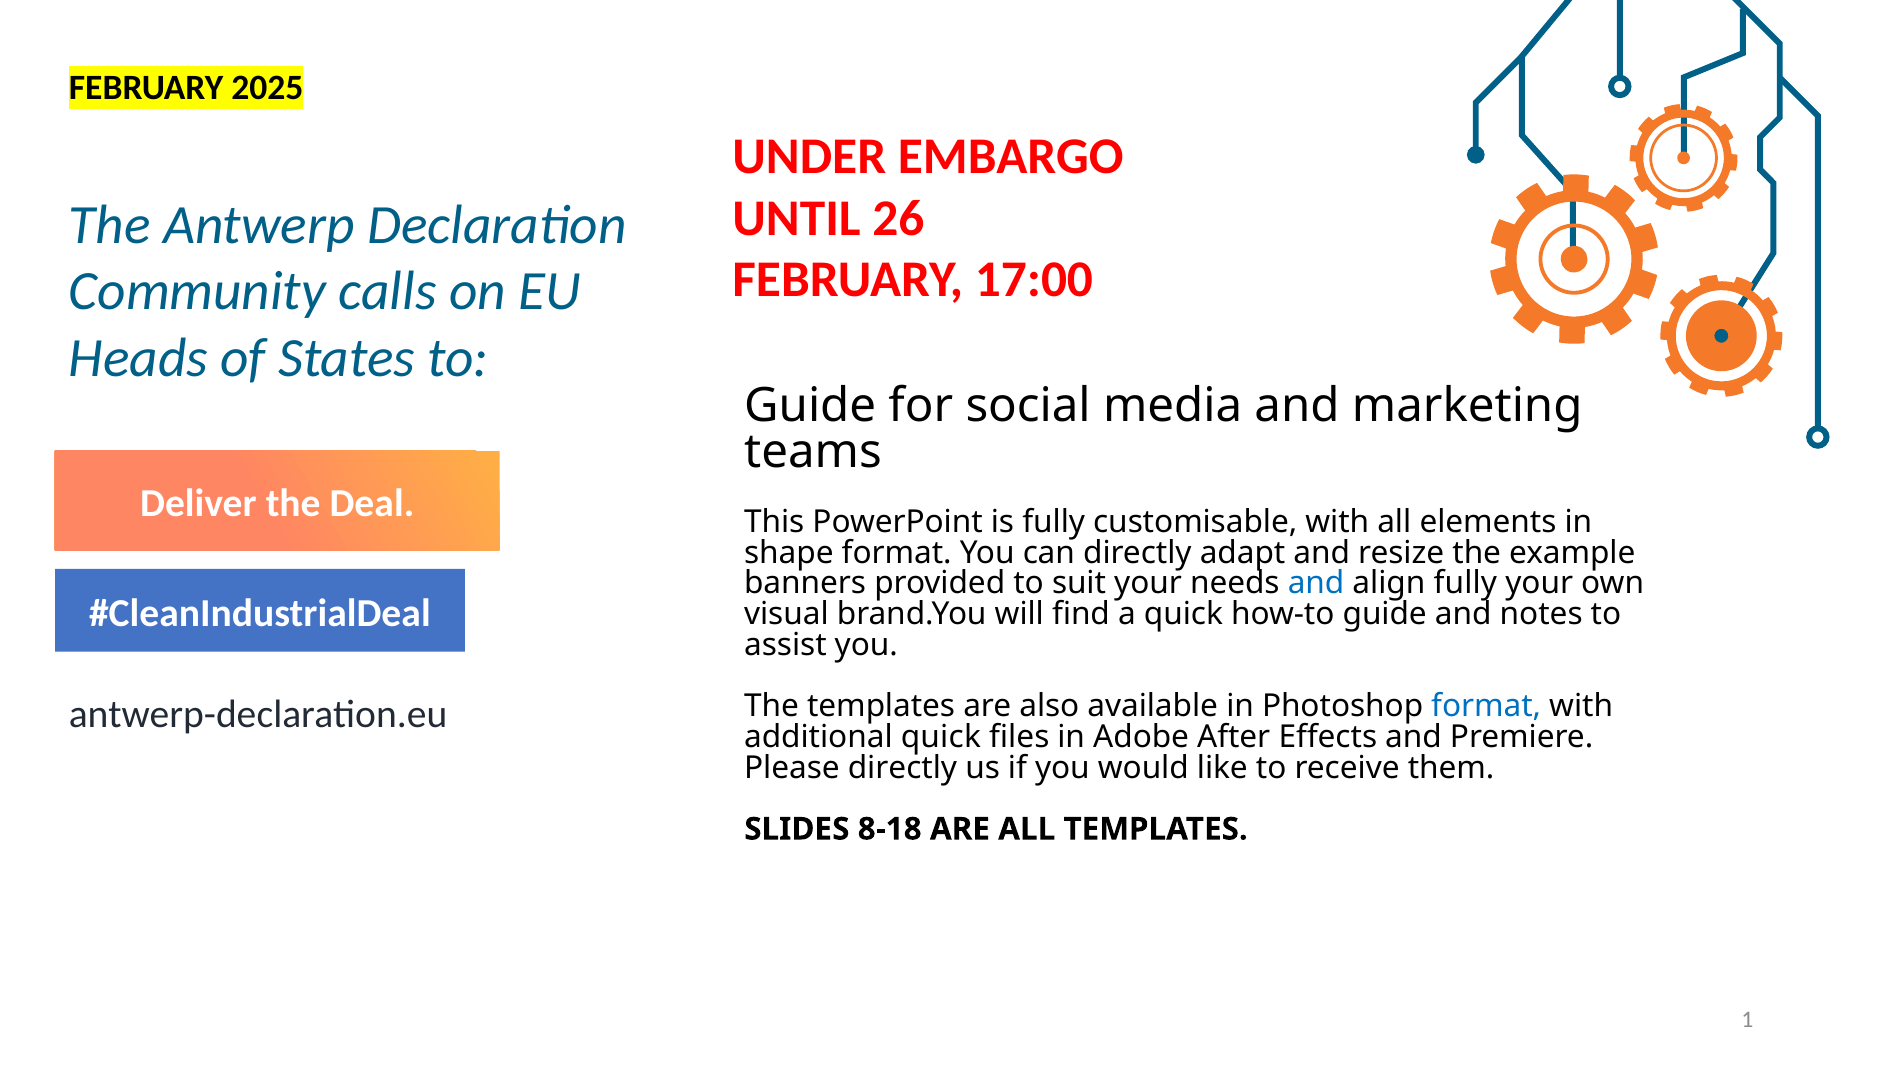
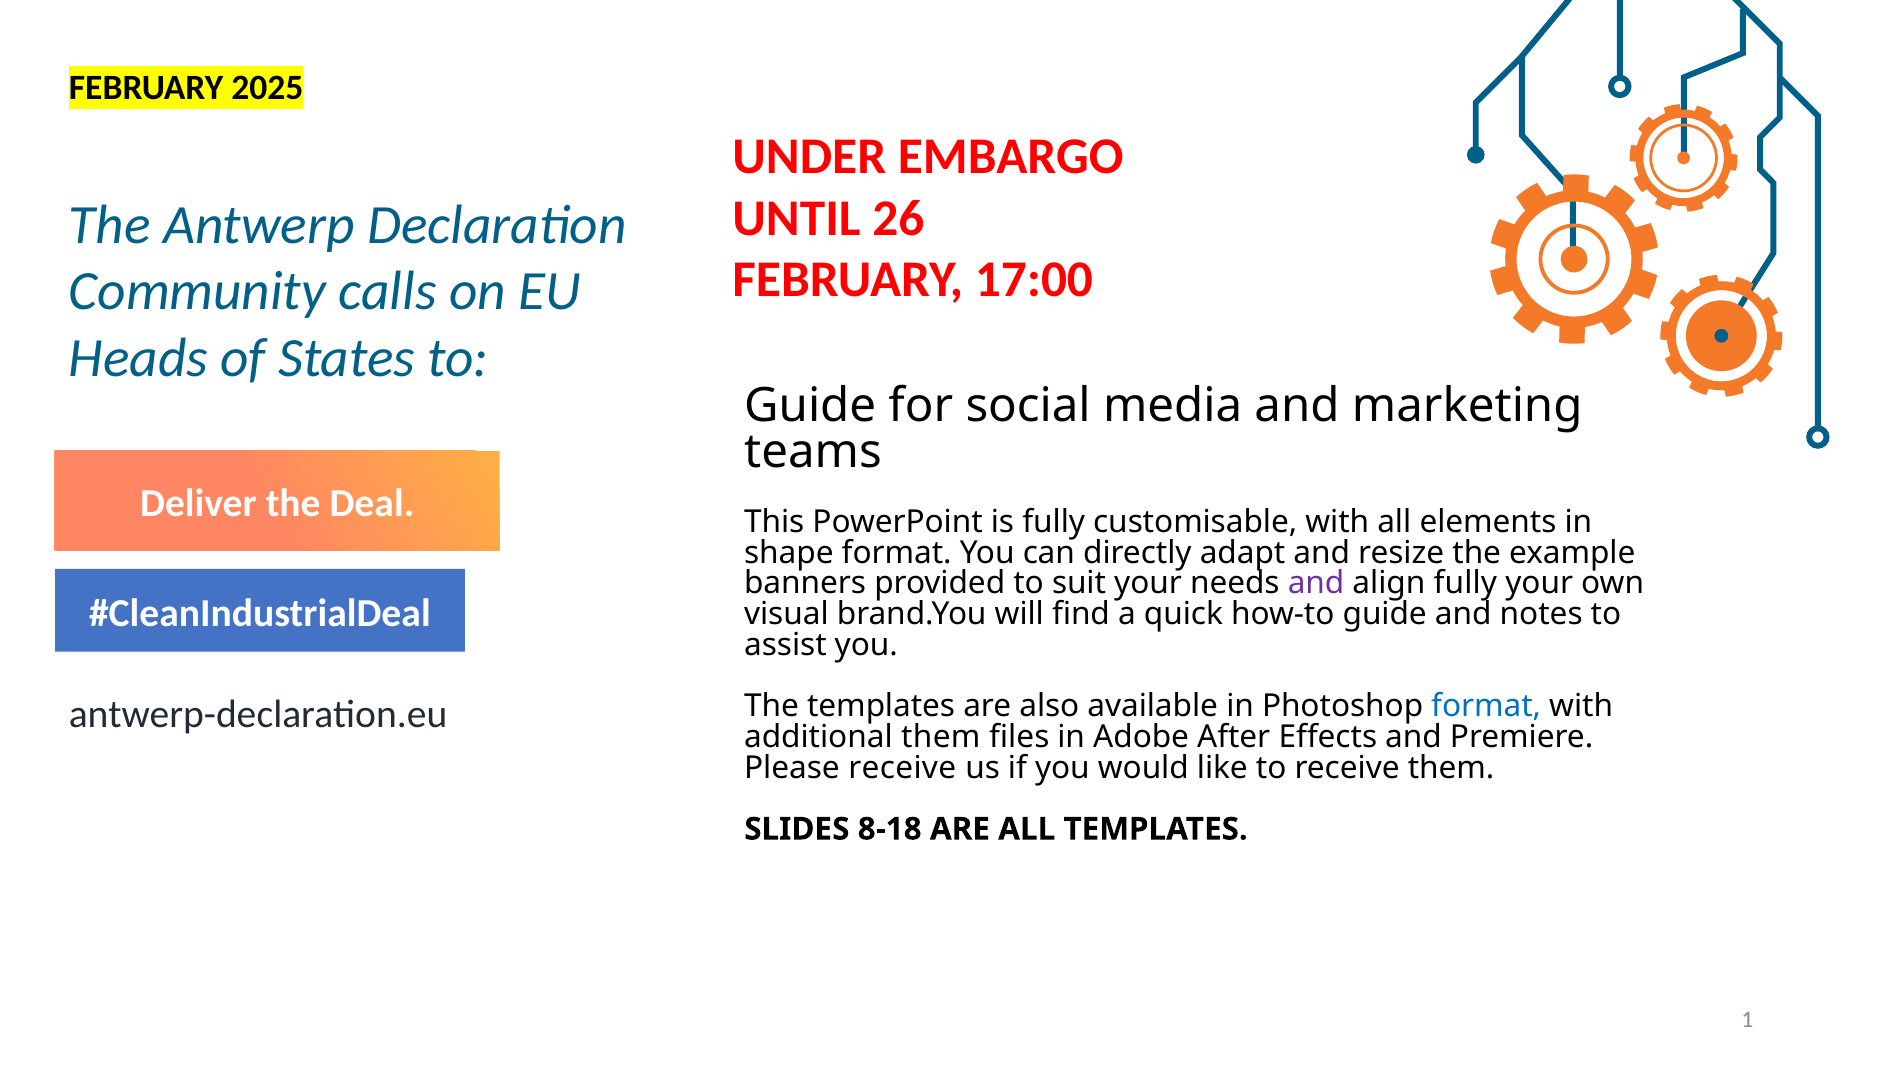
and at (1316, 583) colour: blue -> purple
additional quick: quick -> them
Please directly: directly -> receive
